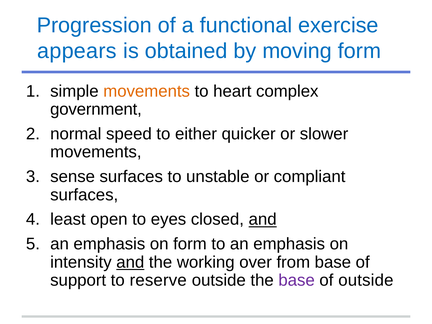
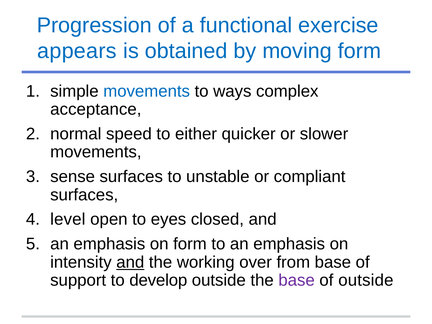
movements at (147, 91) colour: orange -> blue
heart: heart -> ways
government: government -> acceptance
least: least -> level
and at (263, 219) underline: present -> none
reserve: reserve -> develop
